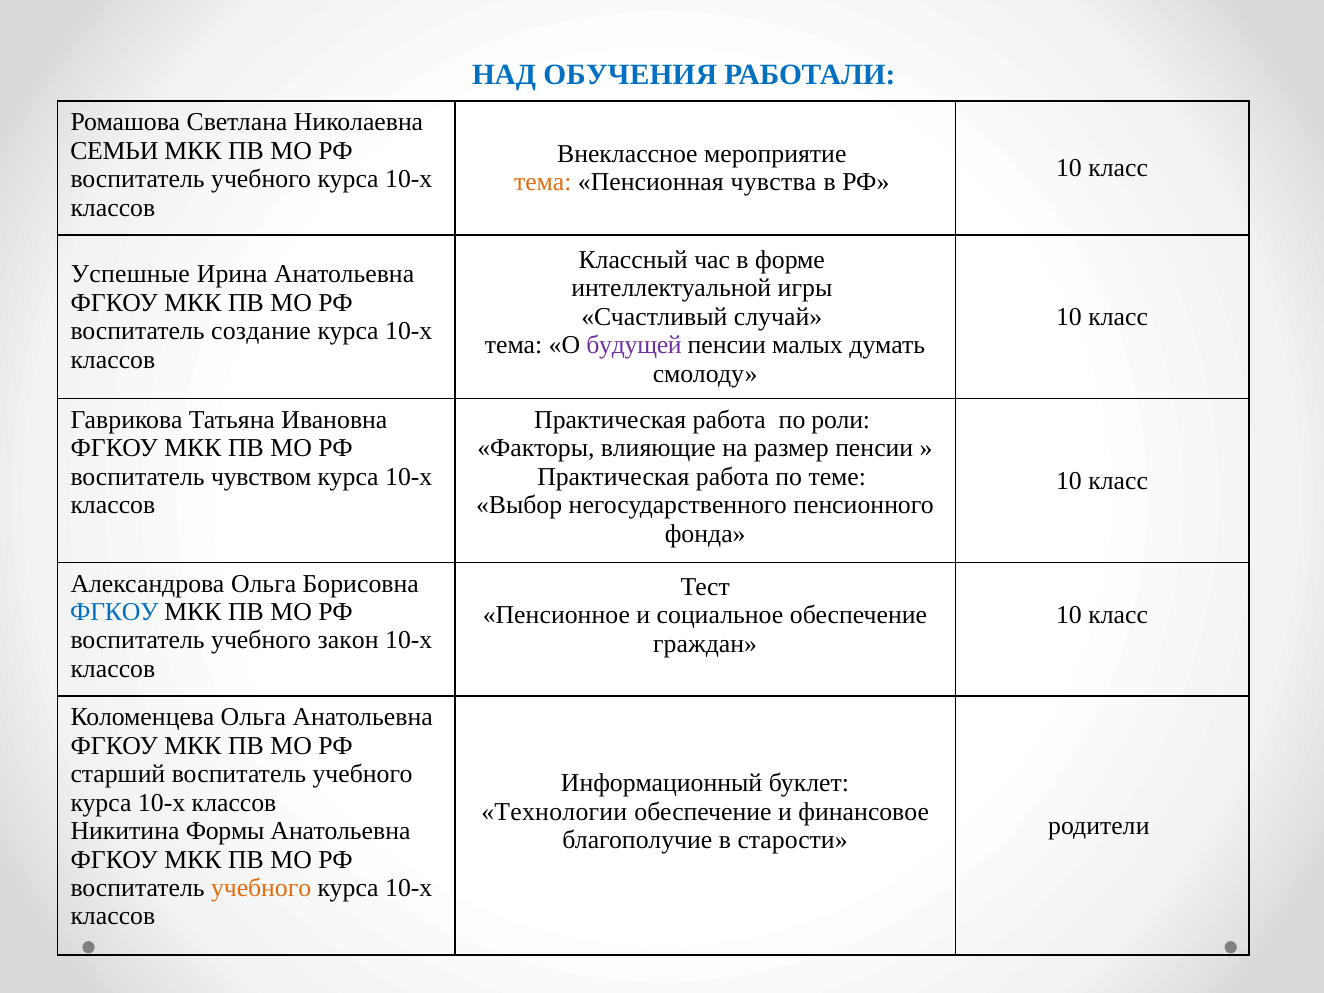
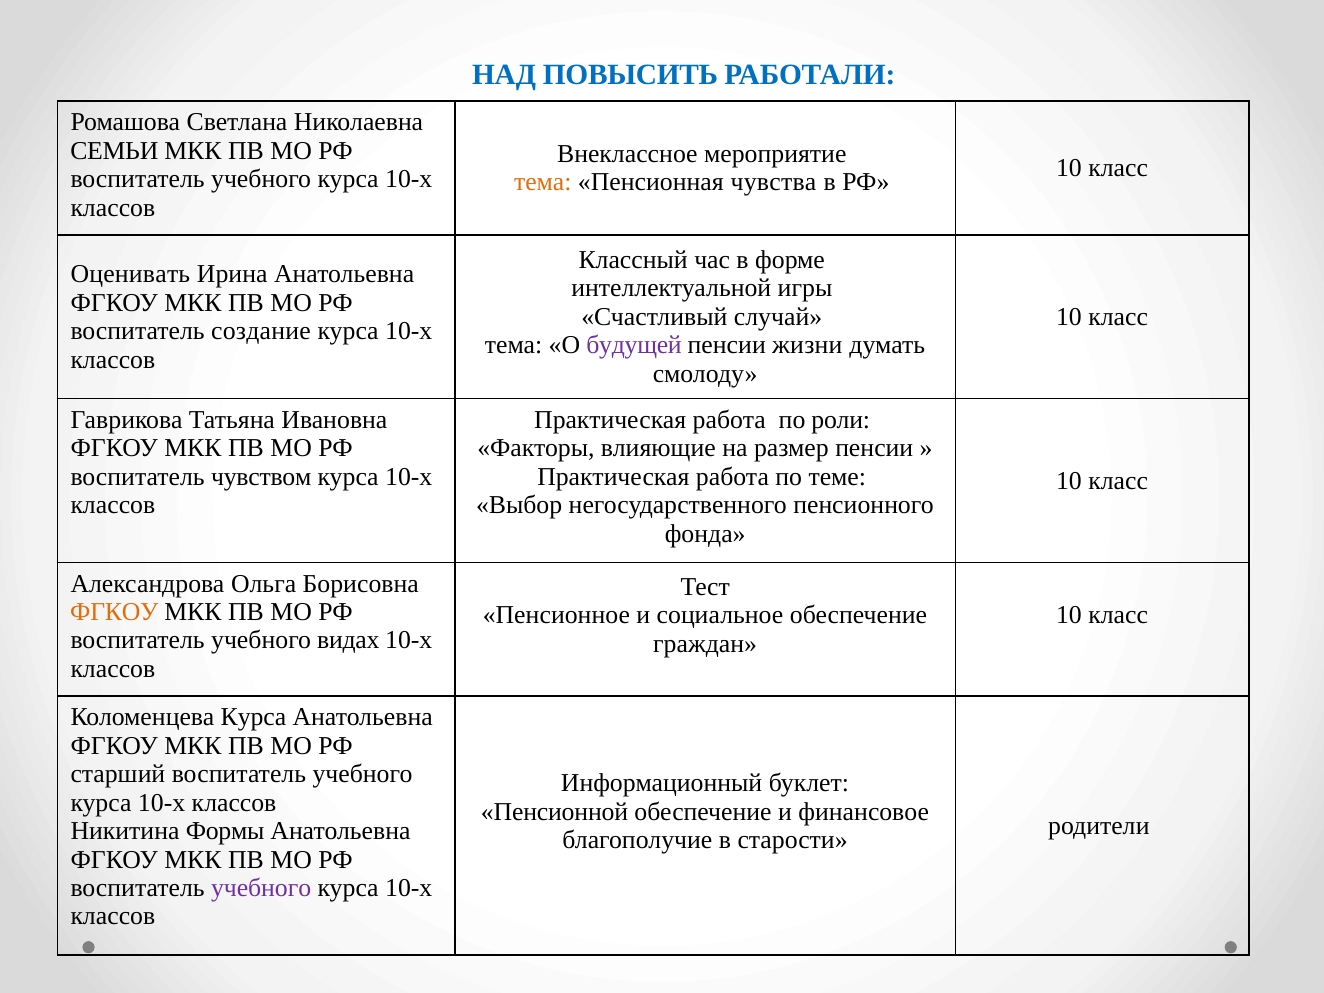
ОБУЧЕНИЯ: ОБУЧЕНИЯ -> ПОВЫСИТЬ
Успешные: Успешные -> Оценивать
малых: малых -> жизни
ФГКОУ at (114, 612) colour: blue -> orange
закон: закон -> видах
Коломенцева Ольга: Ольга -> Курса
Технологии: Технологии -> Пенсионной
учебного at (261, 888) colour: orange -> purple
